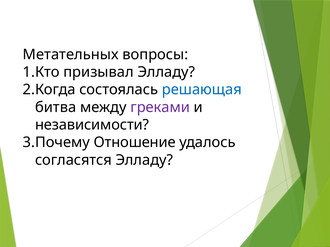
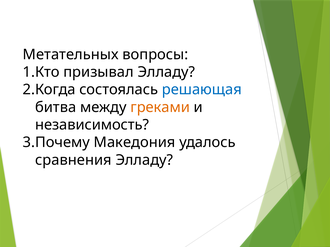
греками colour: purple -> orange
независимости: независимости -> независимость
Отношение: Отношение -> Македония
согласятся: согласятся -> сравнения
